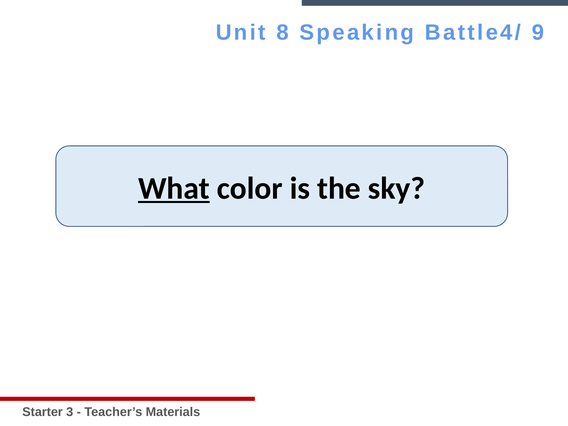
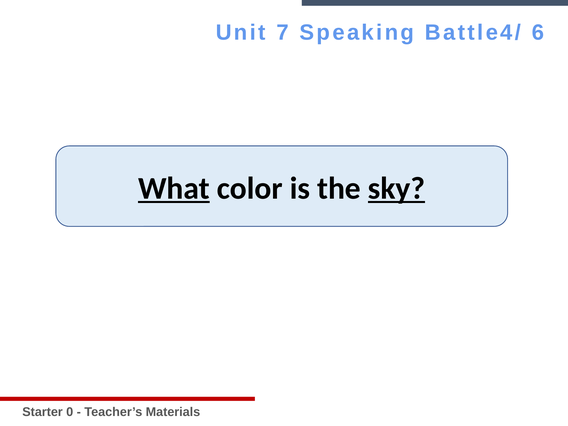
8: 8 -> 7
9: 9 -> 6
sky underline: none -> present
3: 3 -> 0
